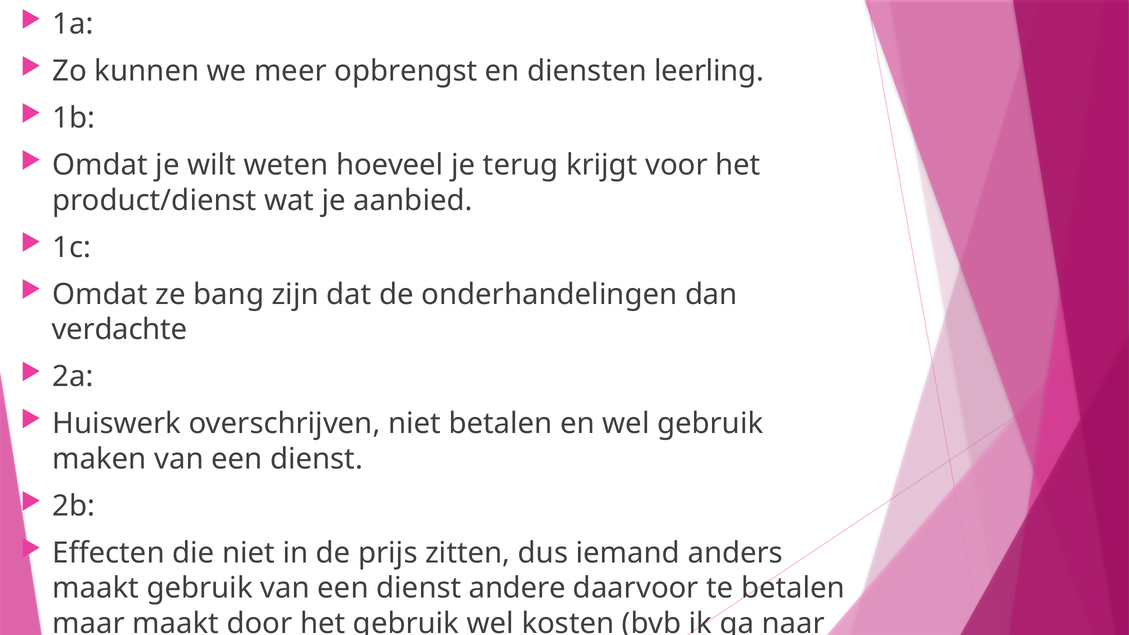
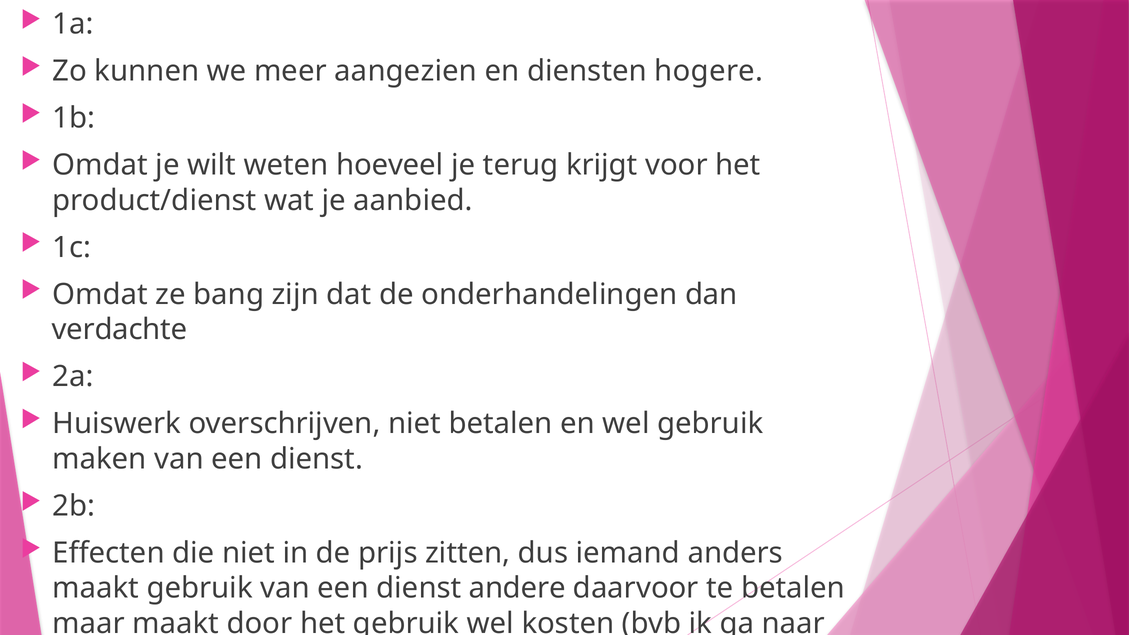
opbrengst: opbrengst -> aangezien
leerling: leerling -> hogere
